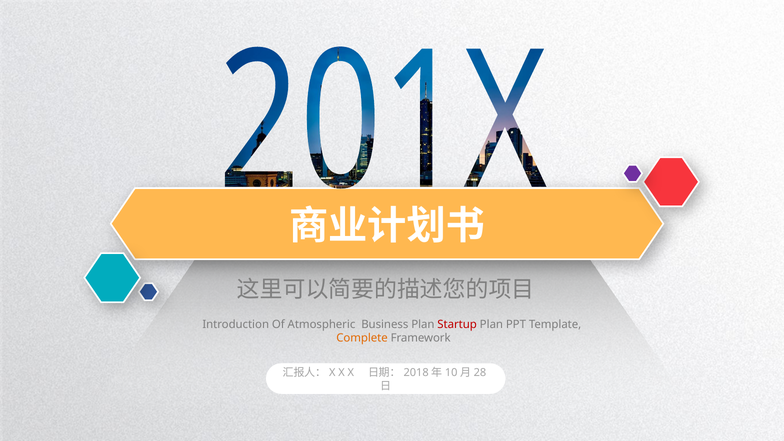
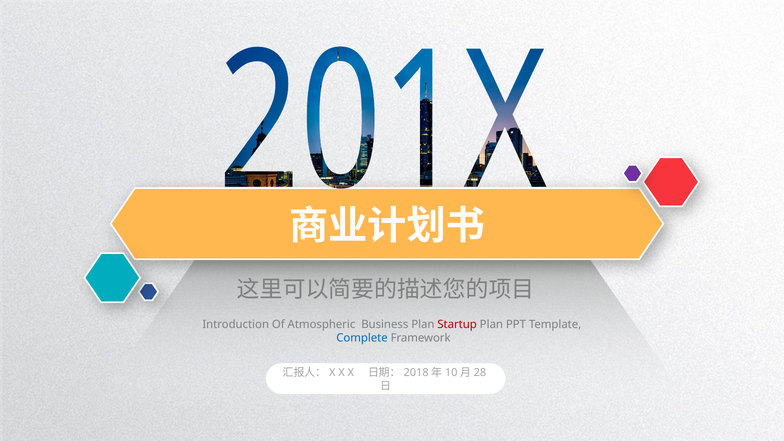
Complete colour: orange -> blue
